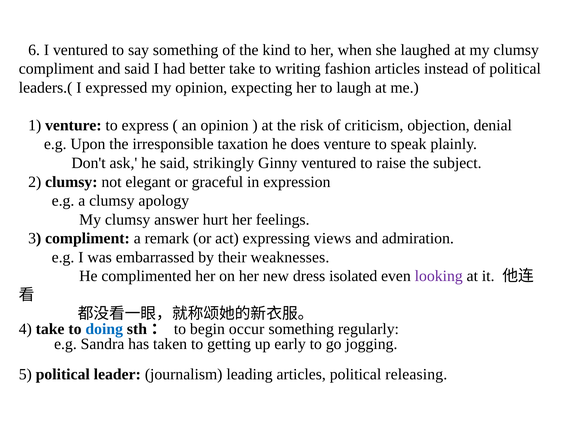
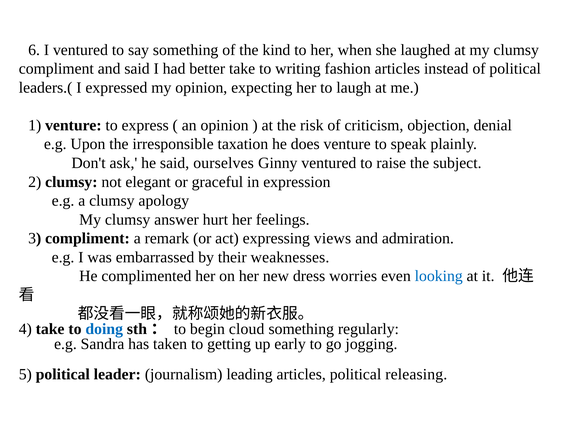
strikingly: strikingly -> ourselves
isolated: isolated -> worries
looking colour: purple -> blue
occur: occur -> cloud
